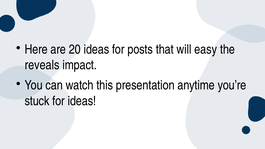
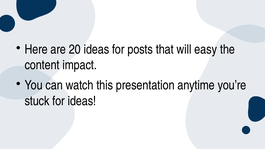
reveals: reveals -> content
